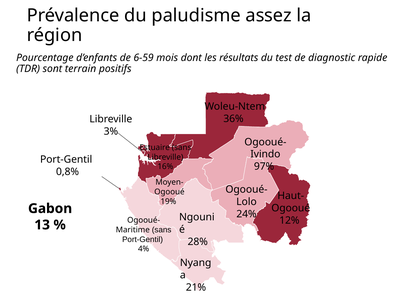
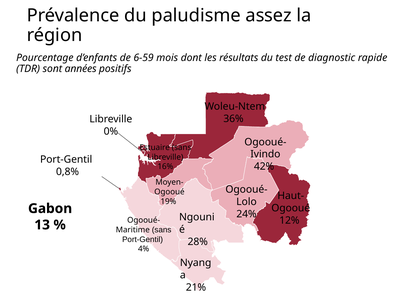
terrain: terrain -> années
3%: 3% -> 0%
97%: 97% -> 42%
